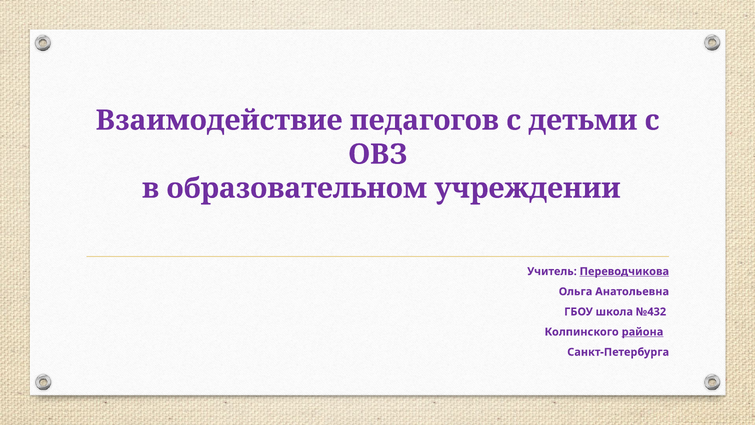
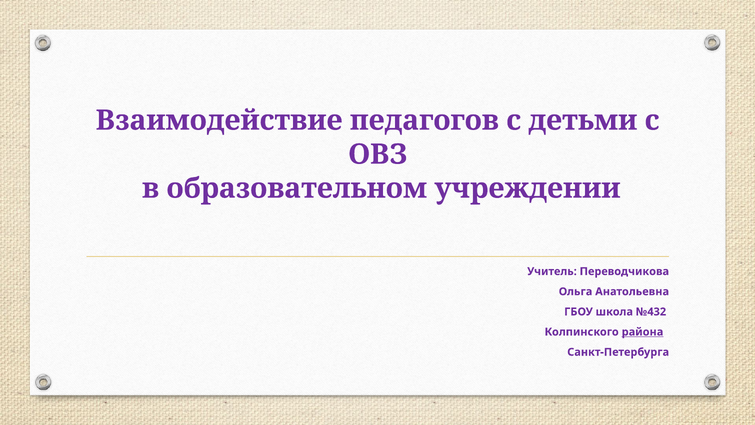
Переводчикова underline: present -> none
